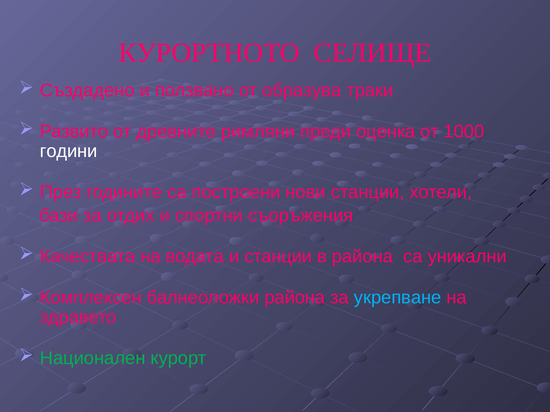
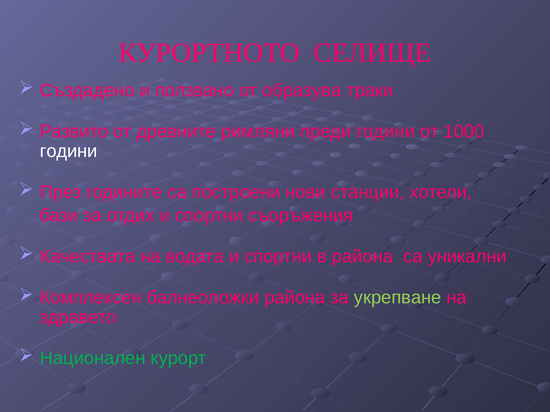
преди оценка: оценка -> години
водата и станции: станции -> спортни
укрепване colour: light blue -> light green
